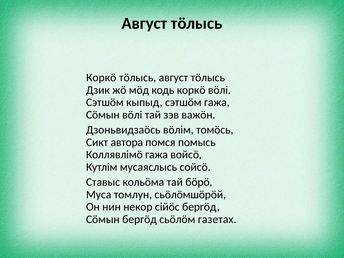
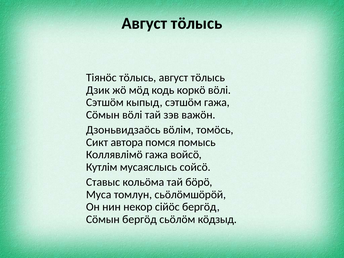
Коркö at (101, 78): Коркö -> Тiянöс
газетах: газетах -> кöдзыд
